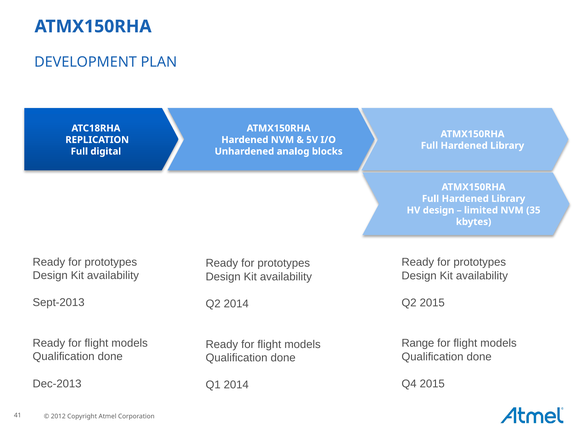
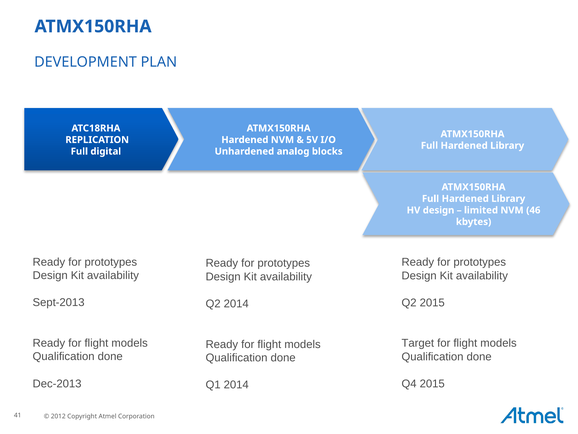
35: 35 -> 46
Range: Range -> Target
